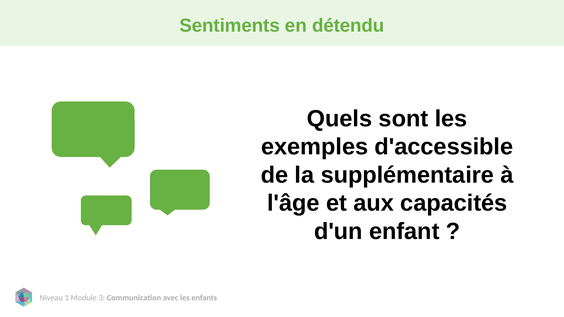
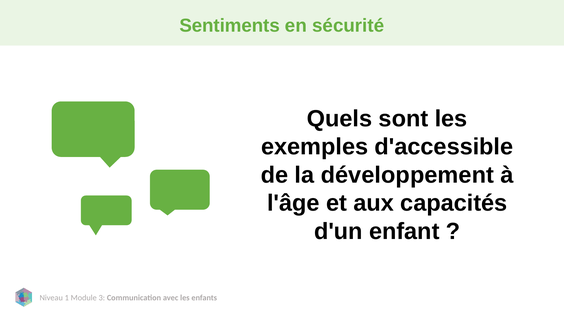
détendu: détendu -> sécurité
supplémentaire: supplémentaire -> développement
